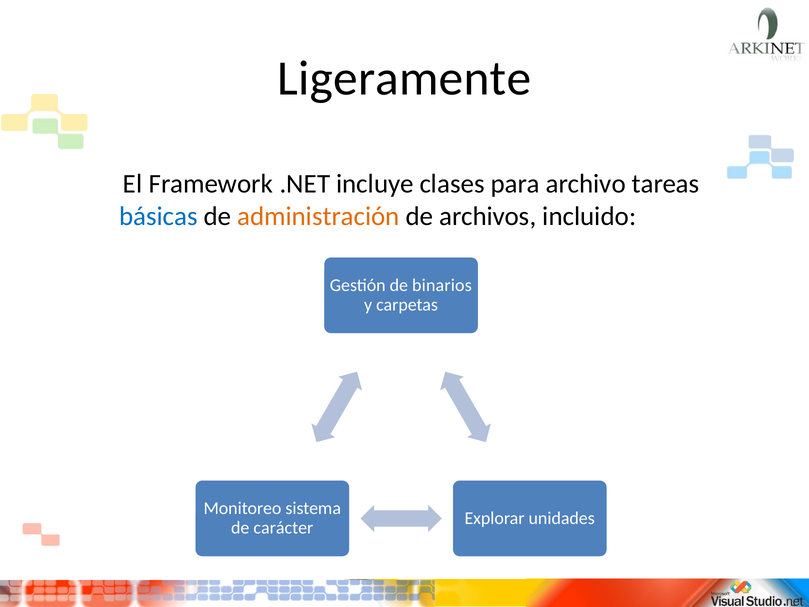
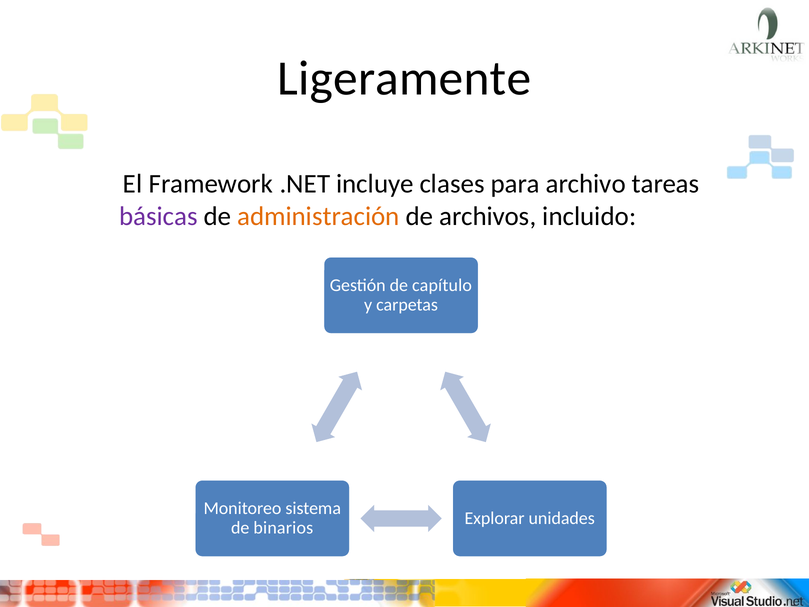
básicas colour: blue -> purple
binarios: binarios -> capítulo
carácter: carácter -> binarios
